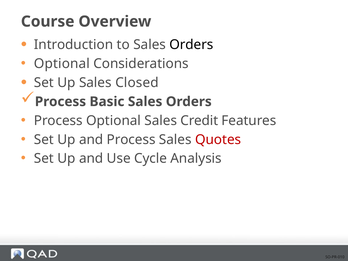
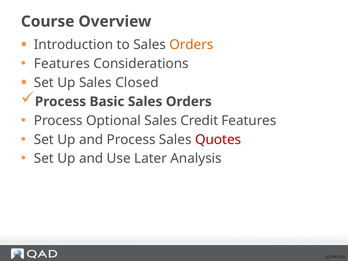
Orders at (191, 45) colour: black -> orange
Optional at (62, 64): Optional -> Features
Cycle: Cycle -> Later
